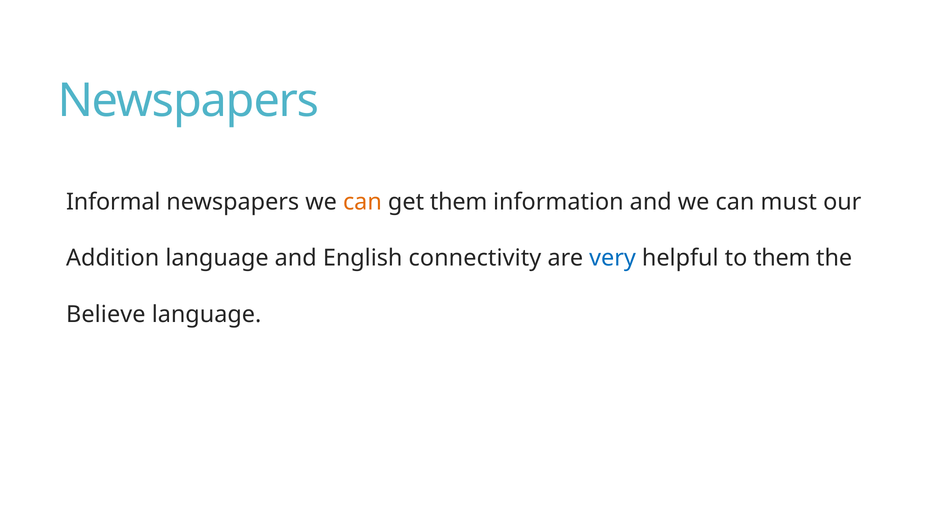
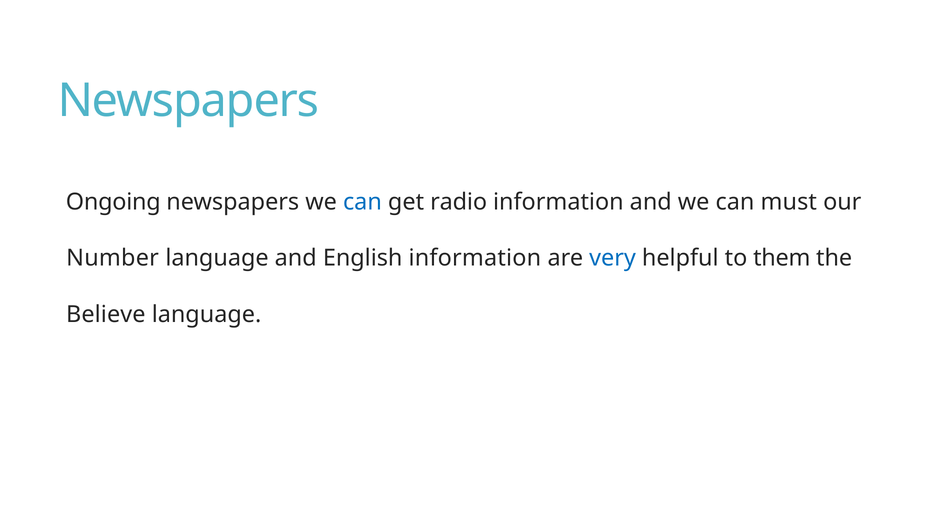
Informal: Informal -> Ongoing
can at (362, 202) colour: orange -> blue
get them: them -> radio
Addition: Addition -> Number
English connectivity: connectivity -> information
